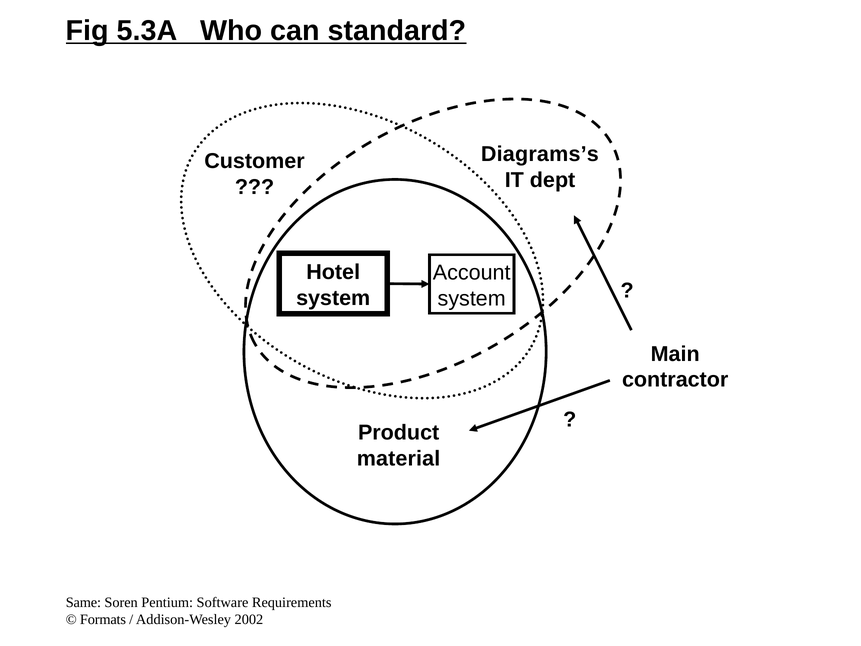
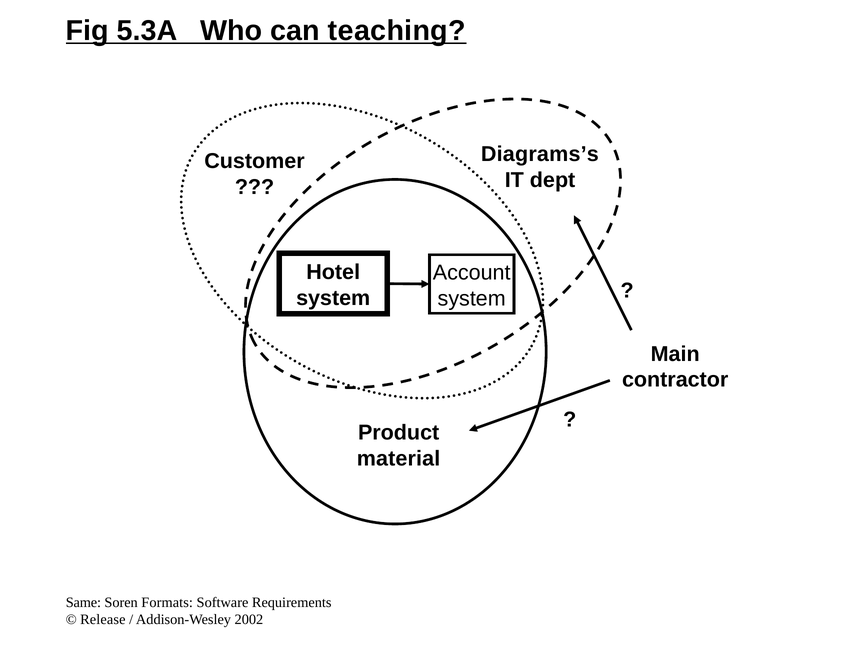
standard: standard -> teaching
Pentium: Pentium -> Formats
Formats: Formats -> Release
